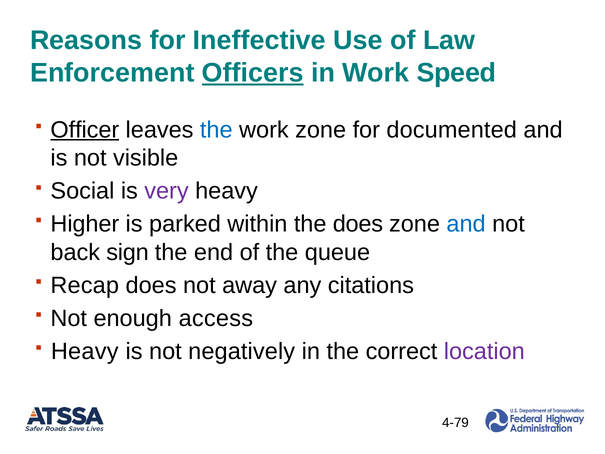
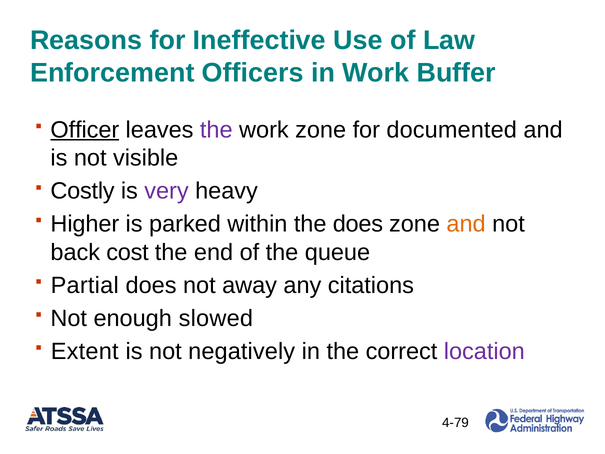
Officers underline: present -> none
Speed: Speed -> Buffer
the at (216, 130) colour: blue -> purple
Social: Social -> Costly
and at (466, 224) colour: blue -> orange
sign: sign -> cost
Recap: Recap -> Partial
access: access -> slowed
Heavy at (85, 351): Heavy -> Extent
